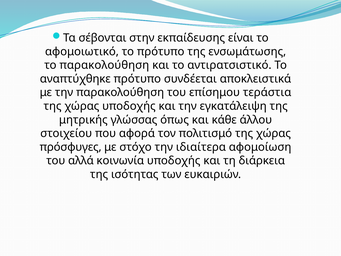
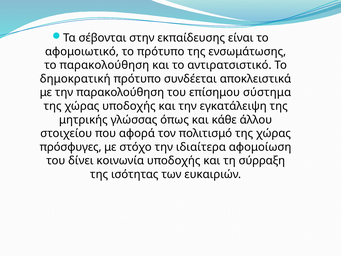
αναπτύχθηκε: αναπτύχθηκε -> δημοκρατική
τεράστια: τεράστια -> σύστημα
αλλά: αλλά -> δίνει
διάρκεια: διάρκεια -> σύρραξη
